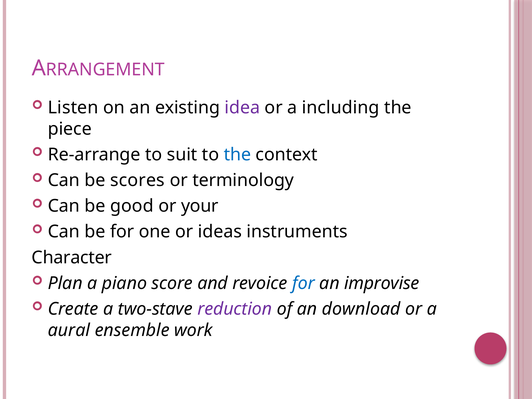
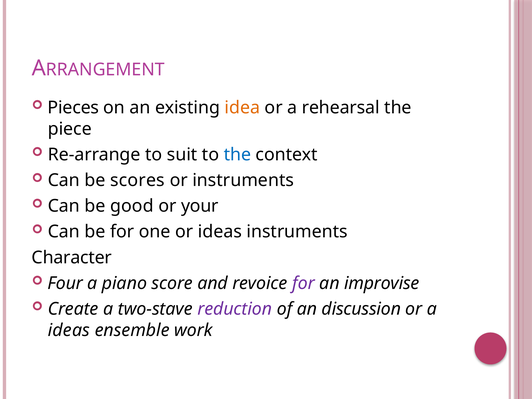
Listen: Listen -> Pieces
idea colour: purple -> orange
including: including -> rehearsal
or terminology: terminology -> instruments
Plan: Plan -> Four
for at (303, 283) colour: blue -> purple
download: download -> discussion
aural at (69, 330): aural -> ideas
